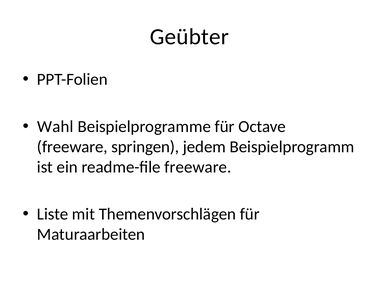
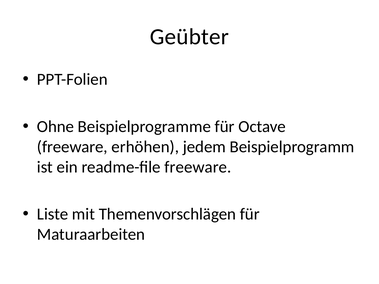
Wahl: Wahl -> Ohne
springen: springen -> erhöhen
